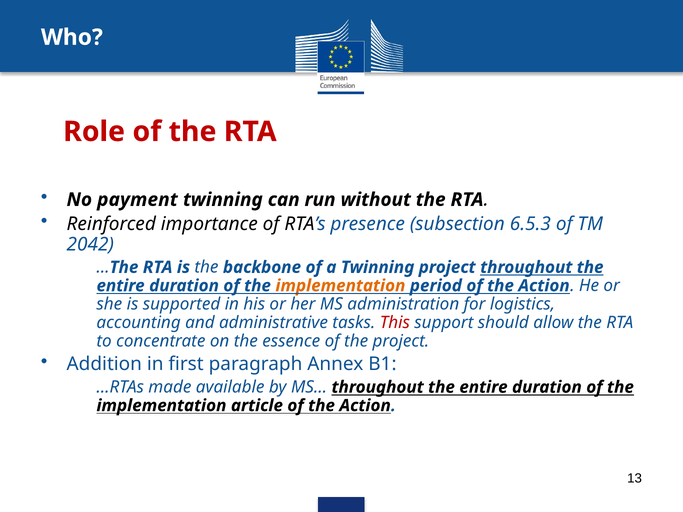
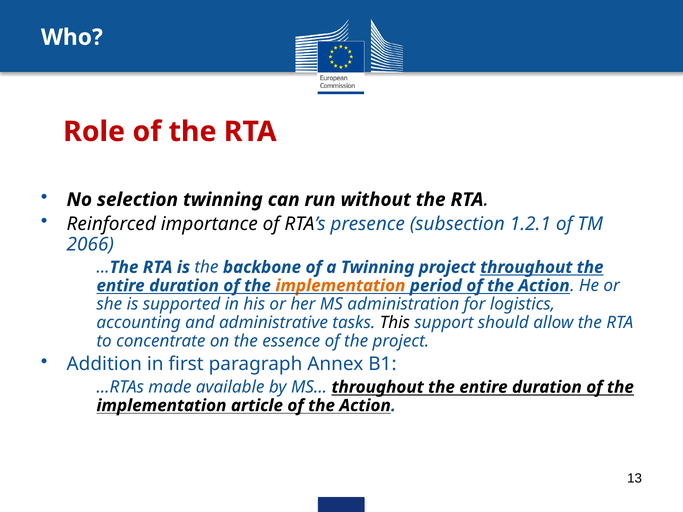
payment: payment -> selection
6.5.3: 6.5.3 -> 1.2.1
2042: 2042 -> 2066
This colour: red -> black
